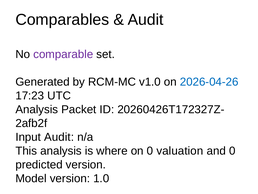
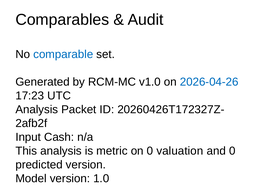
comparable colour: purple -> blue
Input Audit: Audit -> Cash
where: where -> metric
